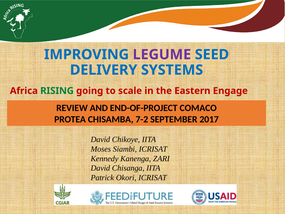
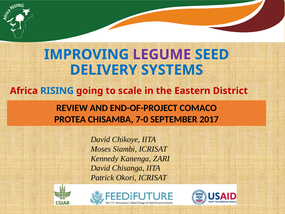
RISING colour: green -> blue
Engage: Engage -> District
7-2: 7-2 -> 7-0
